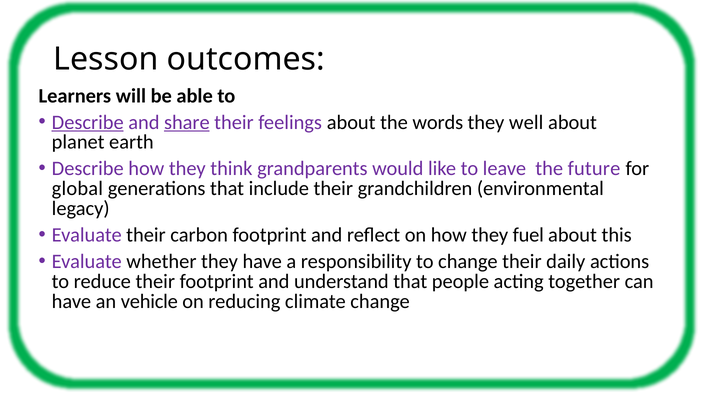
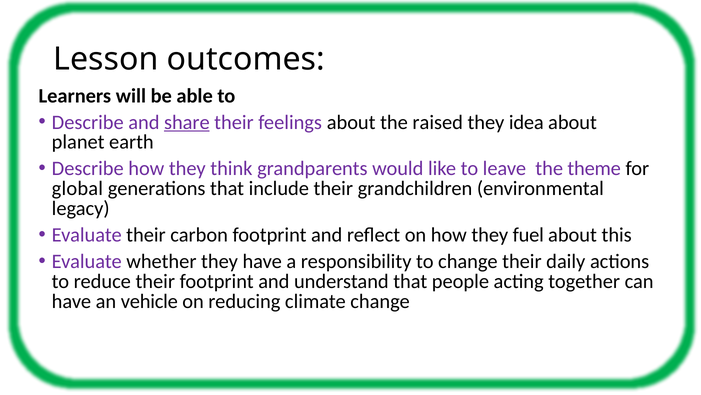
Describe at (88, 122) underline: present -> none
words: words -> raised
well: well -> idea
future: future -> theme
